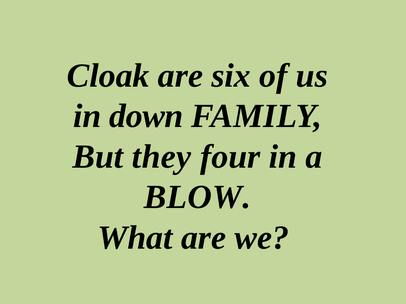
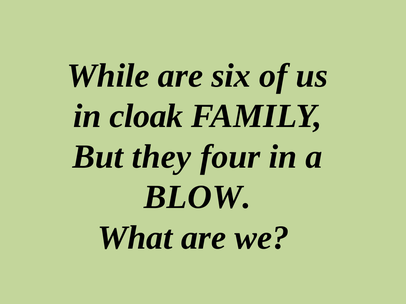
Cloak: Cloak -> While
down: down -> cloak
